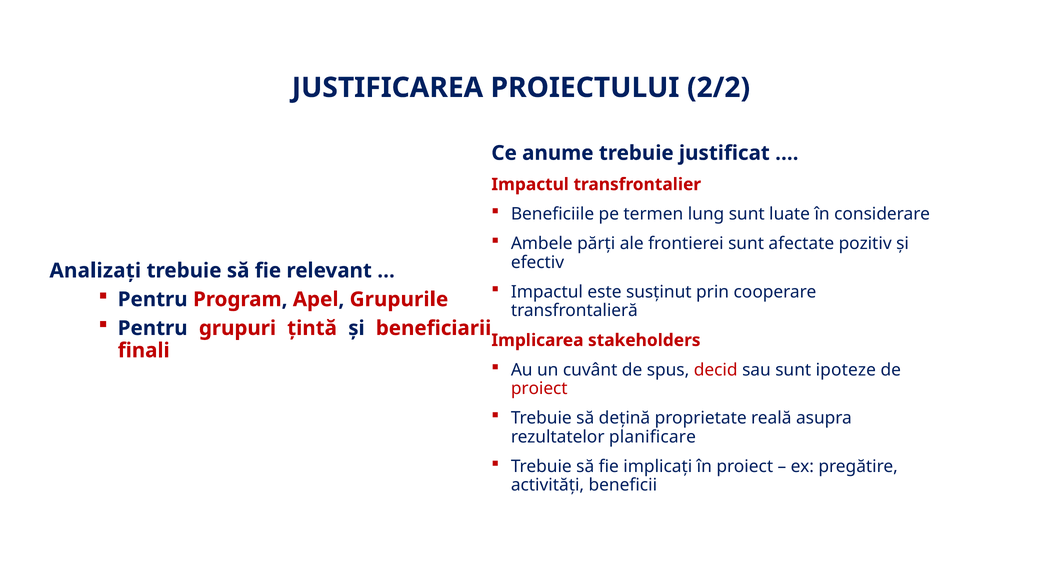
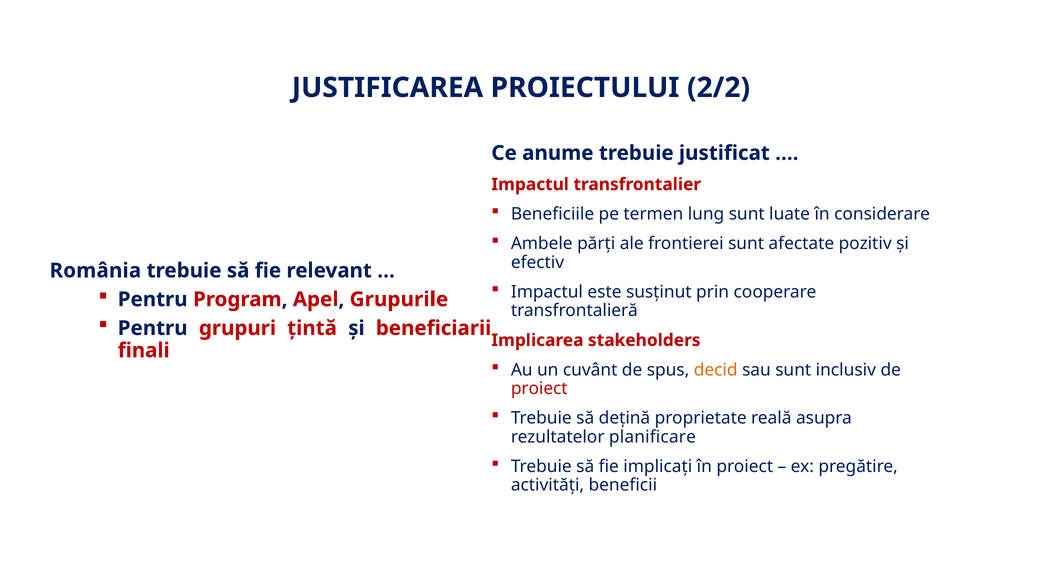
Analizați: Analizați -> România
decid colour: red -> orange
ipoteze: ipoteze -> inclusiv
